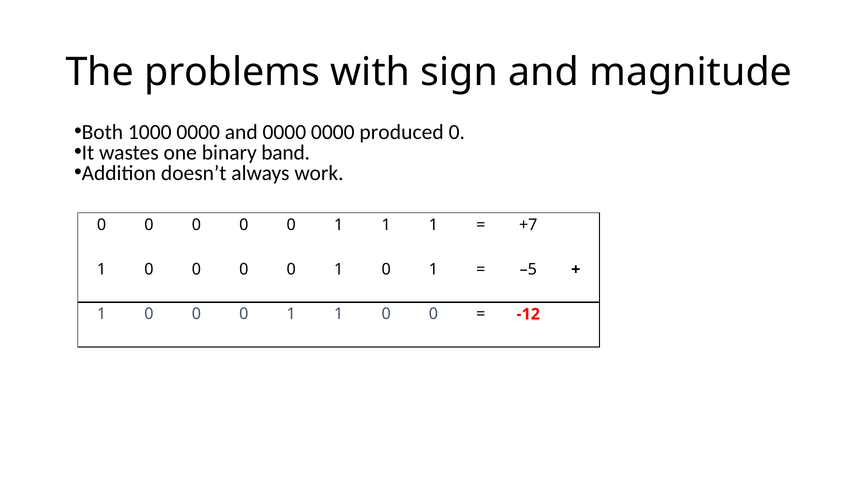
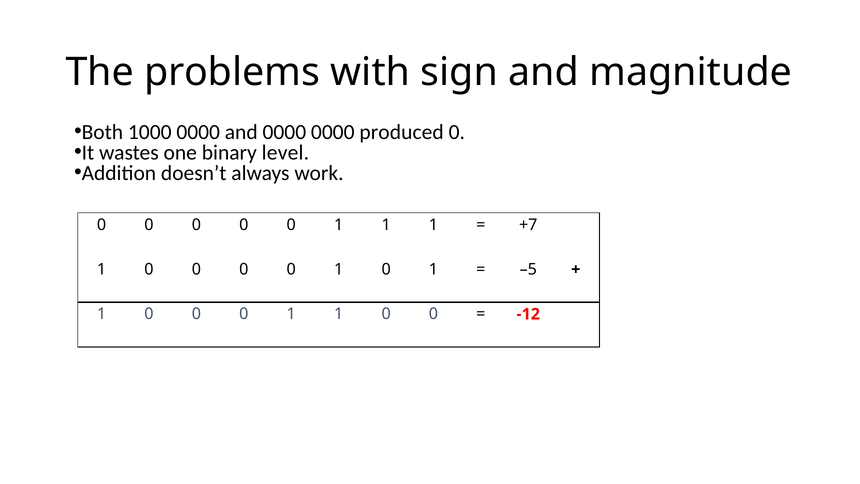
band: band -> level
